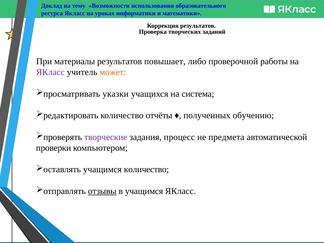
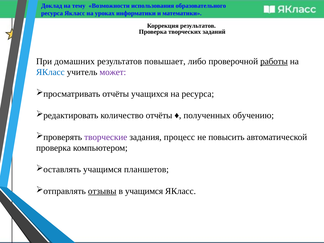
материалы: материалы -> домашних
работы underline: none -> present
ЯКласс at (50, 72) colour: purple -> blue
может colour: orange -> purple
указки at (116, 94): указки -> отчёты
на система: система -> ресурса
предмета: предмета -> повысить
проверки at (54, 148): проверки -> проверка
учащимся количество: количество -> планшетов
